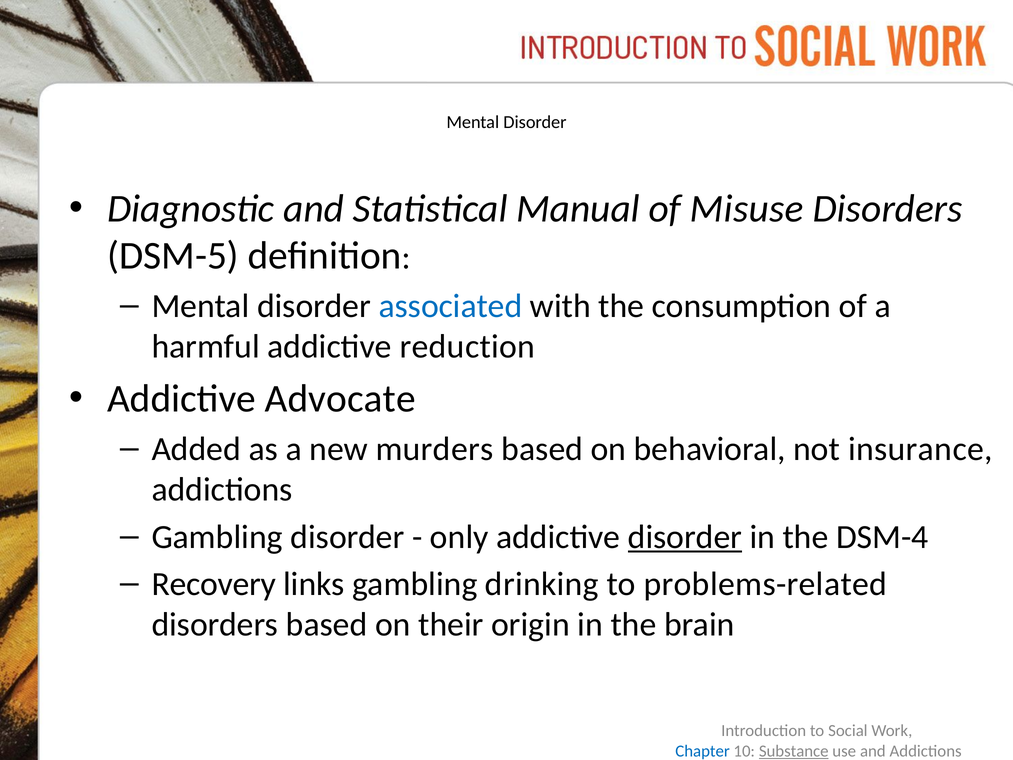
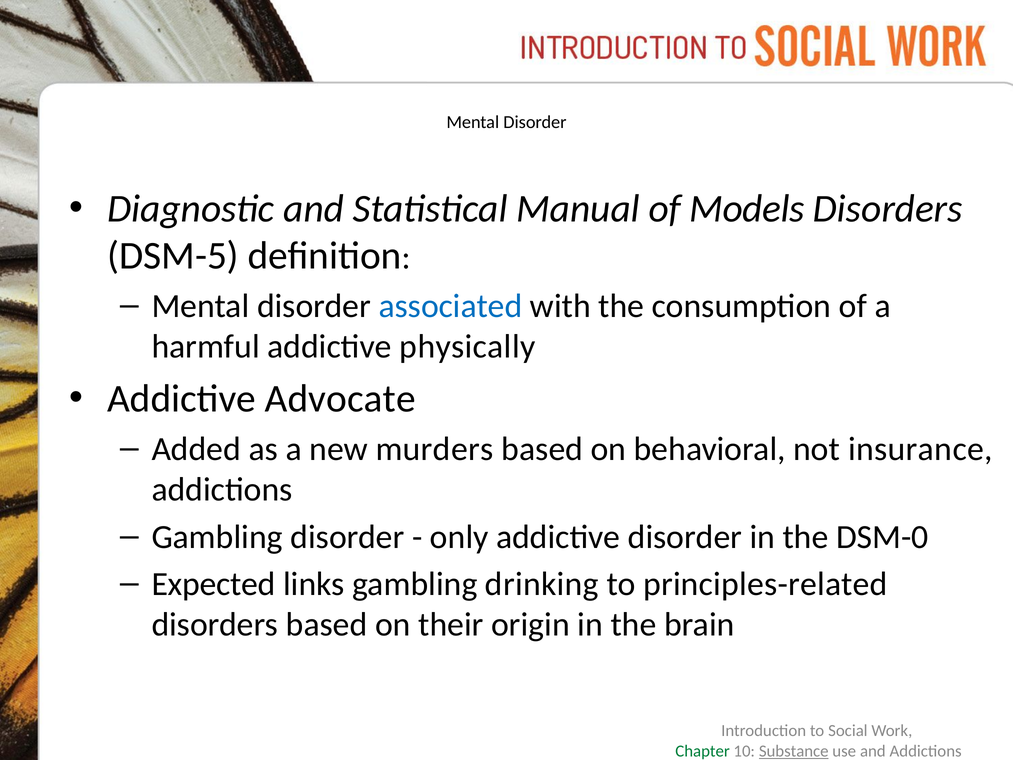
Misuse: Misuse -> Models
reduction: reduction -> physically
disorder at (685, 537) underline: present -> none
DSM-4: DSM-4 -> DSM-0
Recovery: Recovery -> Expected
problems-related: problems-related -> principles-related
Chapter colour: blue -> green
